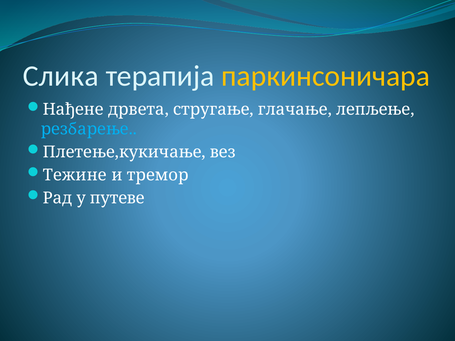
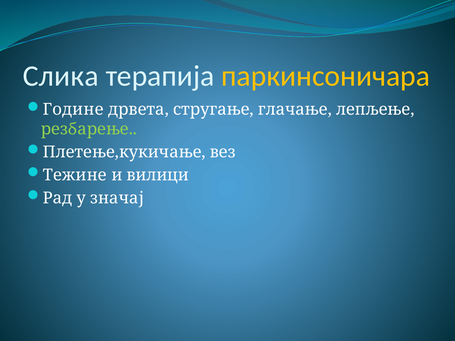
Нађене: Нађене -> Године
резбарење colour: light blue -> light green
тремор: тремор -> вилици
путеве: путеве -> значај
